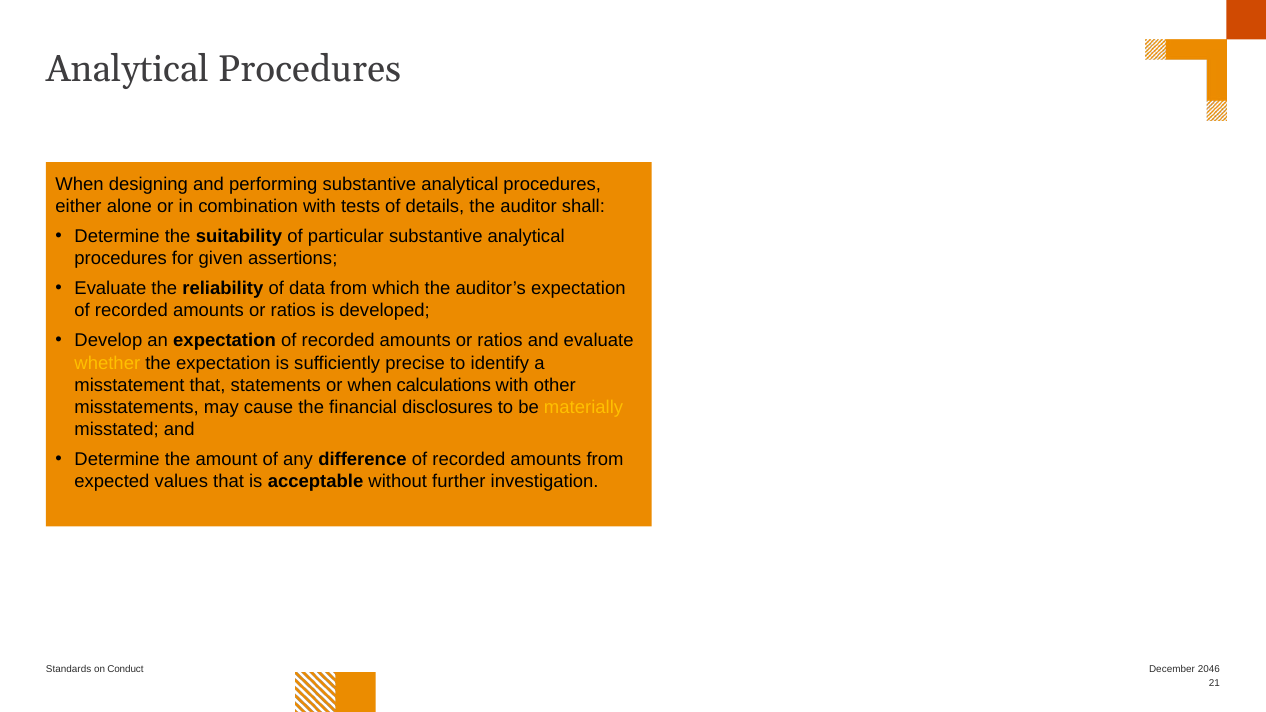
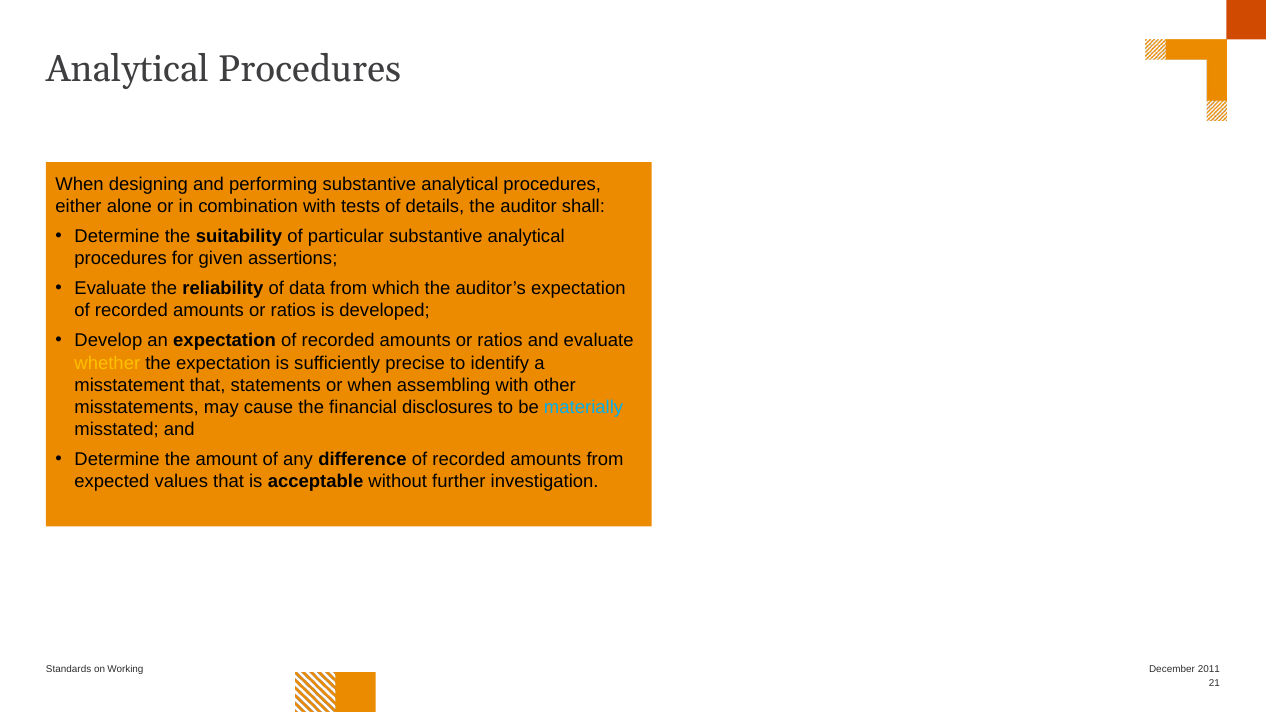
calculations: calculations -> assembling
materially colour: yellow -> light blue
Conduct: Conduct -> Working
2046: 2046 -> 2011
